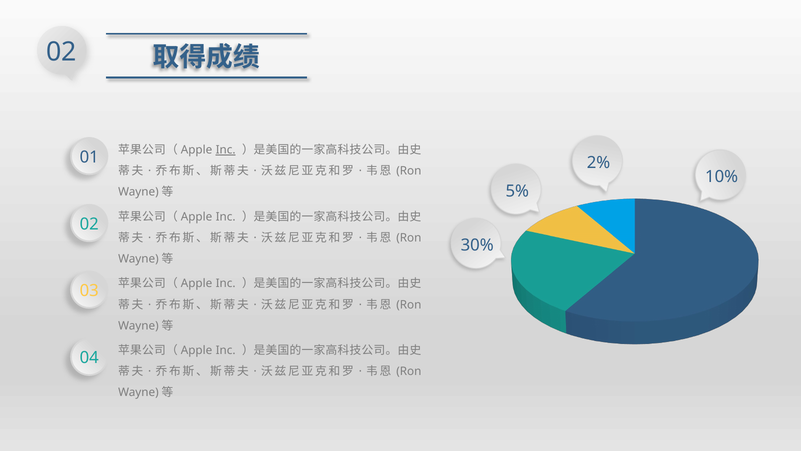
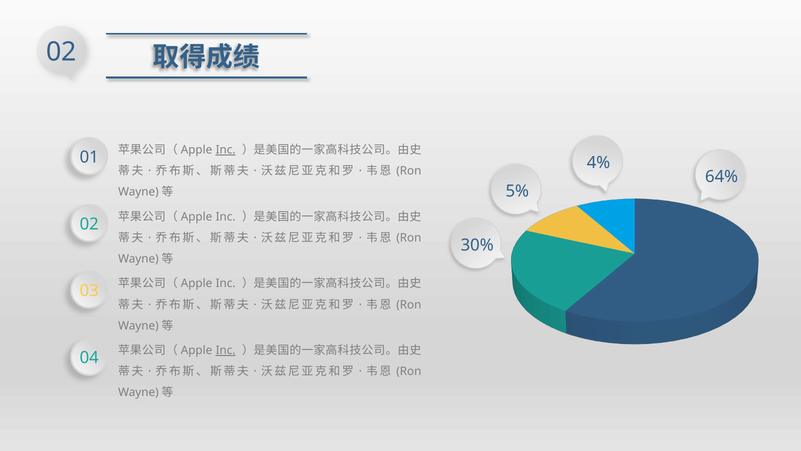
2%: 2% -> 4%
10%: 10% -> 64%
Inc at (226, 350) underline: none -> present
